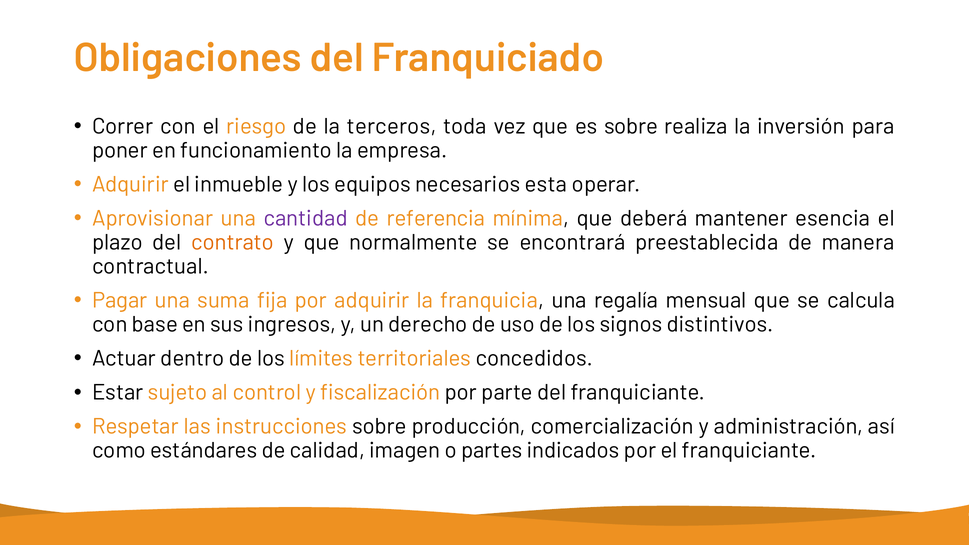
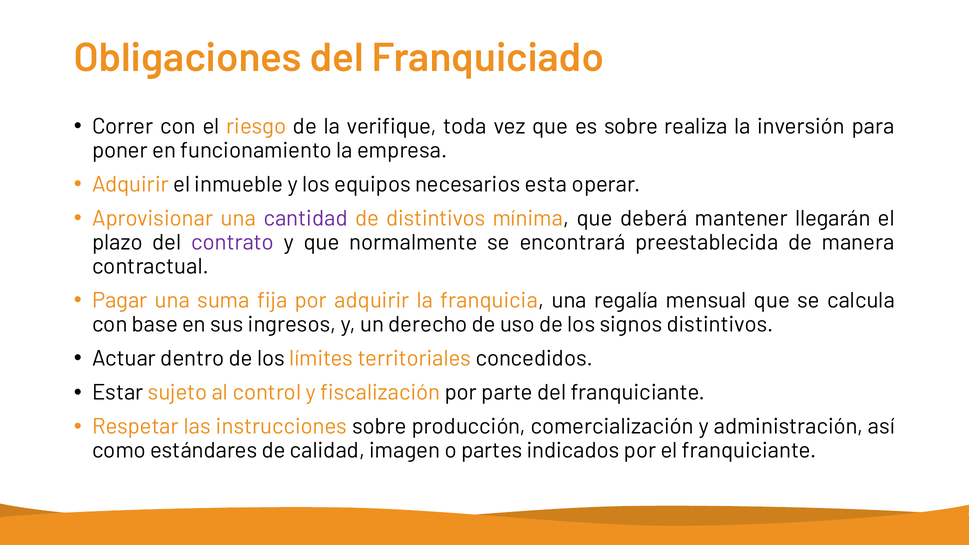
terceros: terceros -> verifique
de referencia: referencia -> distintivos
esencia: esencia -> llegarán
contrato colour: orange -> purple
